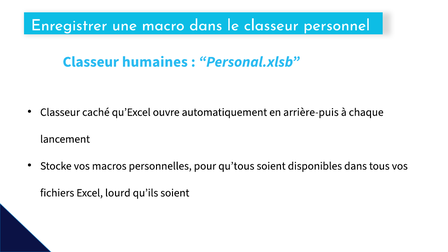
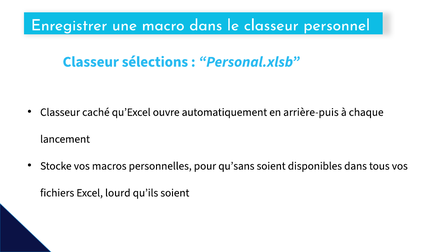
humaines: humaines -> sélections
qu’tous: qu’tous -> qu’sans
